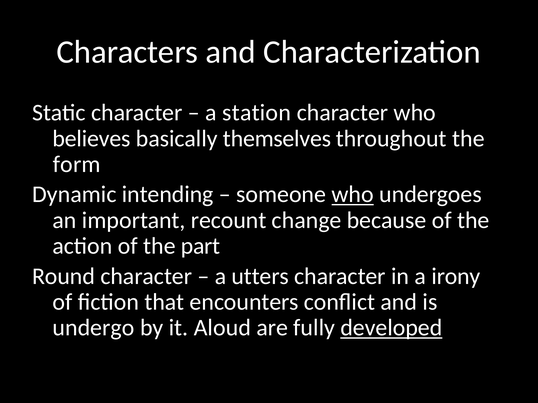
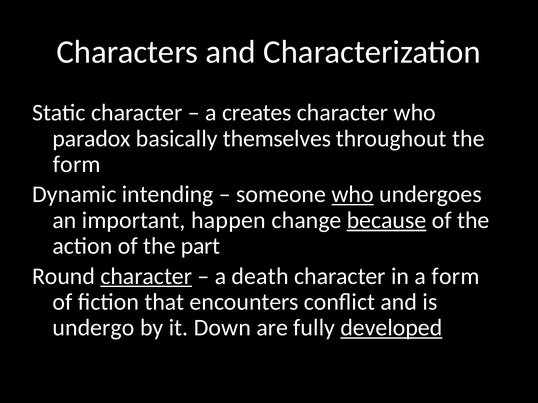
station: station -> creates
believes: believes -> paradox
recount: recount -> happen
because underline: none -> present
character at (146, 277) underline: none -> present
utters: utters -> death
a irony: irony -> form
Aloud: Aloud -> Down
